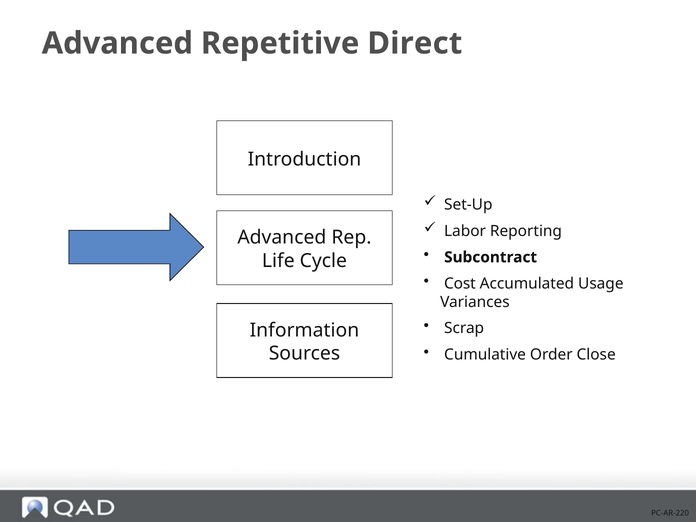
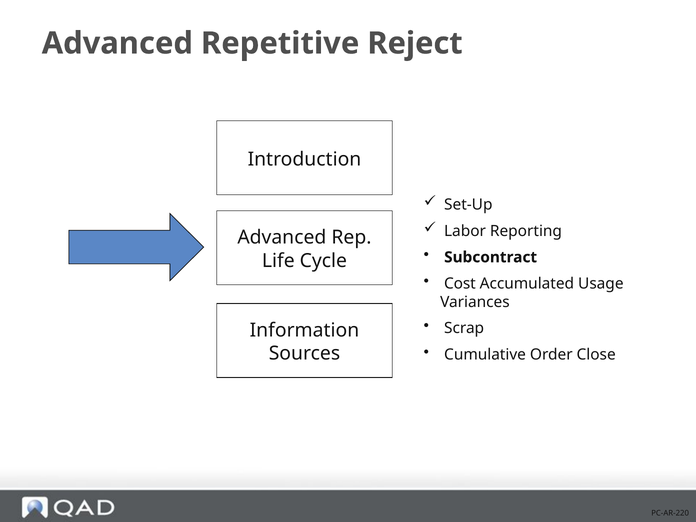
Direct: Direct -> Reject
